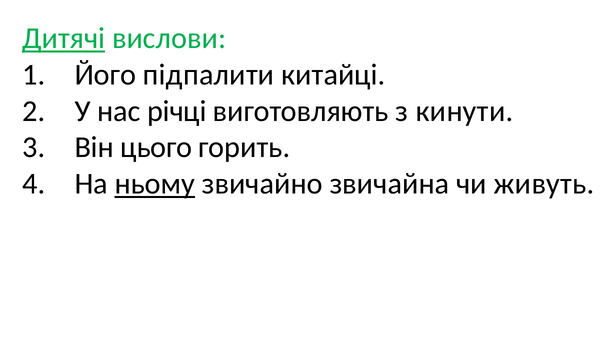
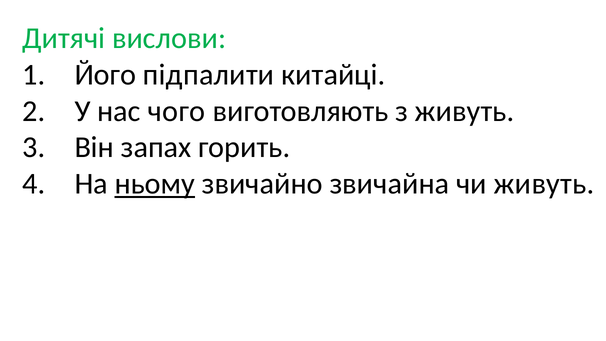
Дитячі underline: present -> none
річці: річці -> чого
з кинути: кинути -> живуть
цього: цього -> запах
